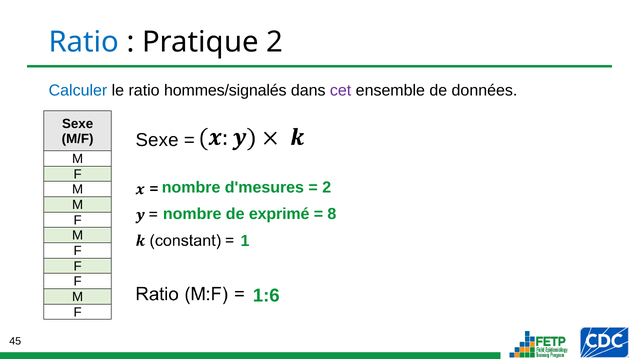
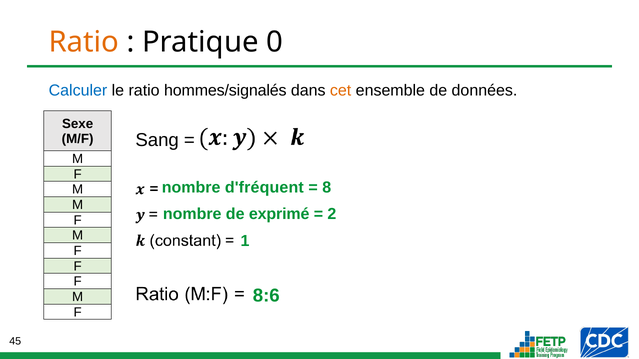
Ratio at (84, 42) colour: blue -> orange
Pratique 2: 2 -> 0
cet colour: purple -> orange
Sexe at (157, 140): Sexe -> Sang
d'mesures: d'mesures -> d'fréquent
2 at (327, 188): 2 -> 8
8: 8 -> 2
1:6: 1:6 -> 8:6
